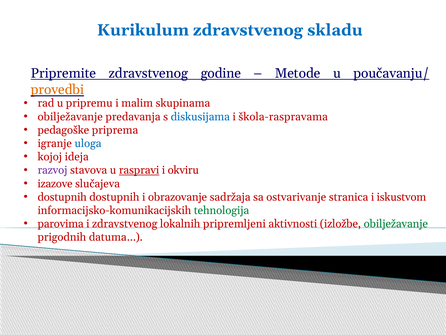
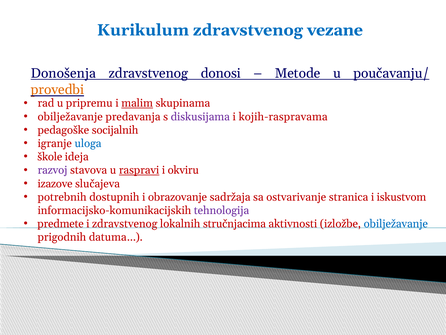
skladu: skladu -> vezane
Pripremite: Pripremite -> Donošenja
godine: godine -> donosi
malim underline: none -> present
diskusijama colour: blue -> purple
škola-raspravama: škola-raspravama -> kojih-raspravama
priprema: priprema -> socijalnih
kojoj: kojoj -> škole
dostupnih at (62, 197): dostupnih -> potrebnih
tehnologija colour: green -> purple
parovima: parovima -> predmete
pripremljeni: pripremljeni -> stručnjacima
obilježavanje at (396, 224) colour: green -> blue
